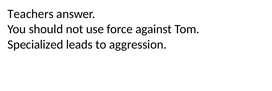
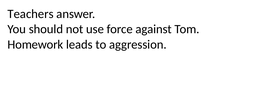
Specialized: Specialized -> Homework
